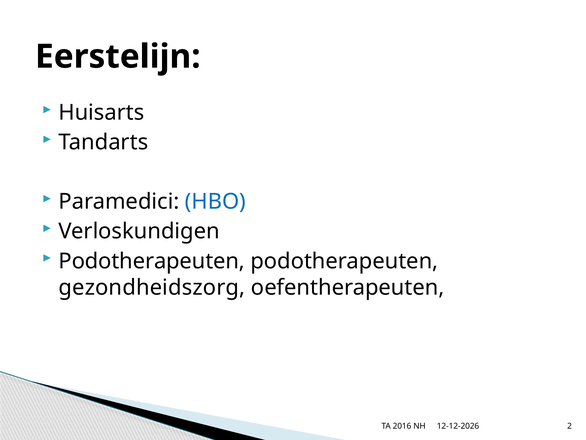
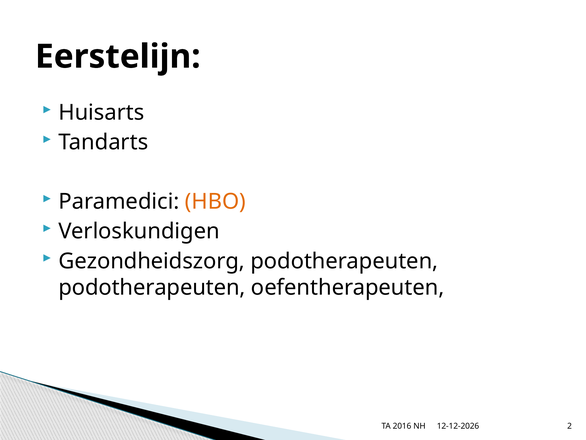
HBO colour: blue -> orange
Podotherapeuten at (152, 261): Podotherapeuten -> Gezondheidszorg
gezondheidszorg at (152, 287): gezondheidszorg -> podotherapeuten
